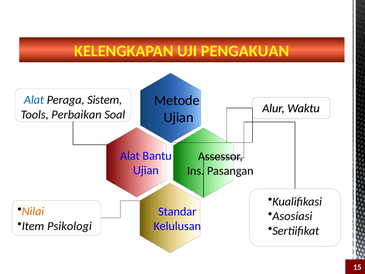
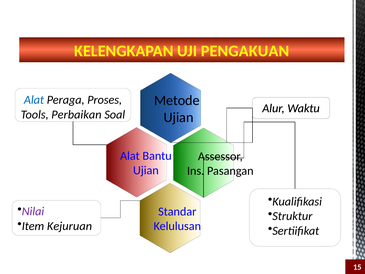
Sistem: Sistem -> Proses
Nilai colour: orange -> purple
Asosiasi: Asosiasi -> Struktur
Psikologi: Psikologi -> Kejuruan
